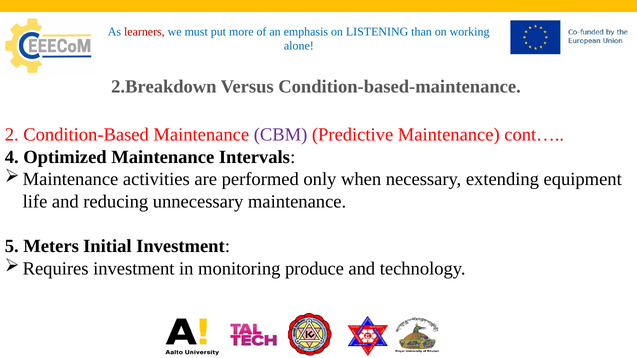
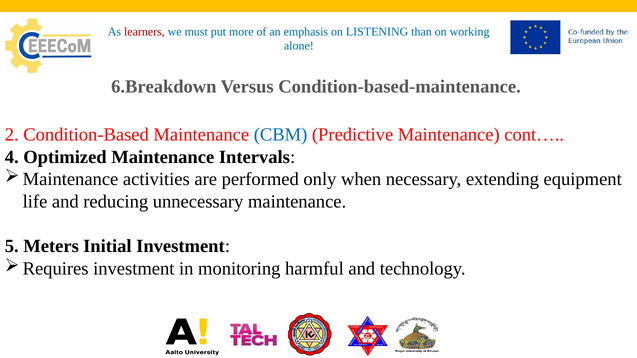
2.Breakdown: 2.Breakdown -> 6.Breakdown
CBM colour: purple -> blue
produce: produce -> harmful
